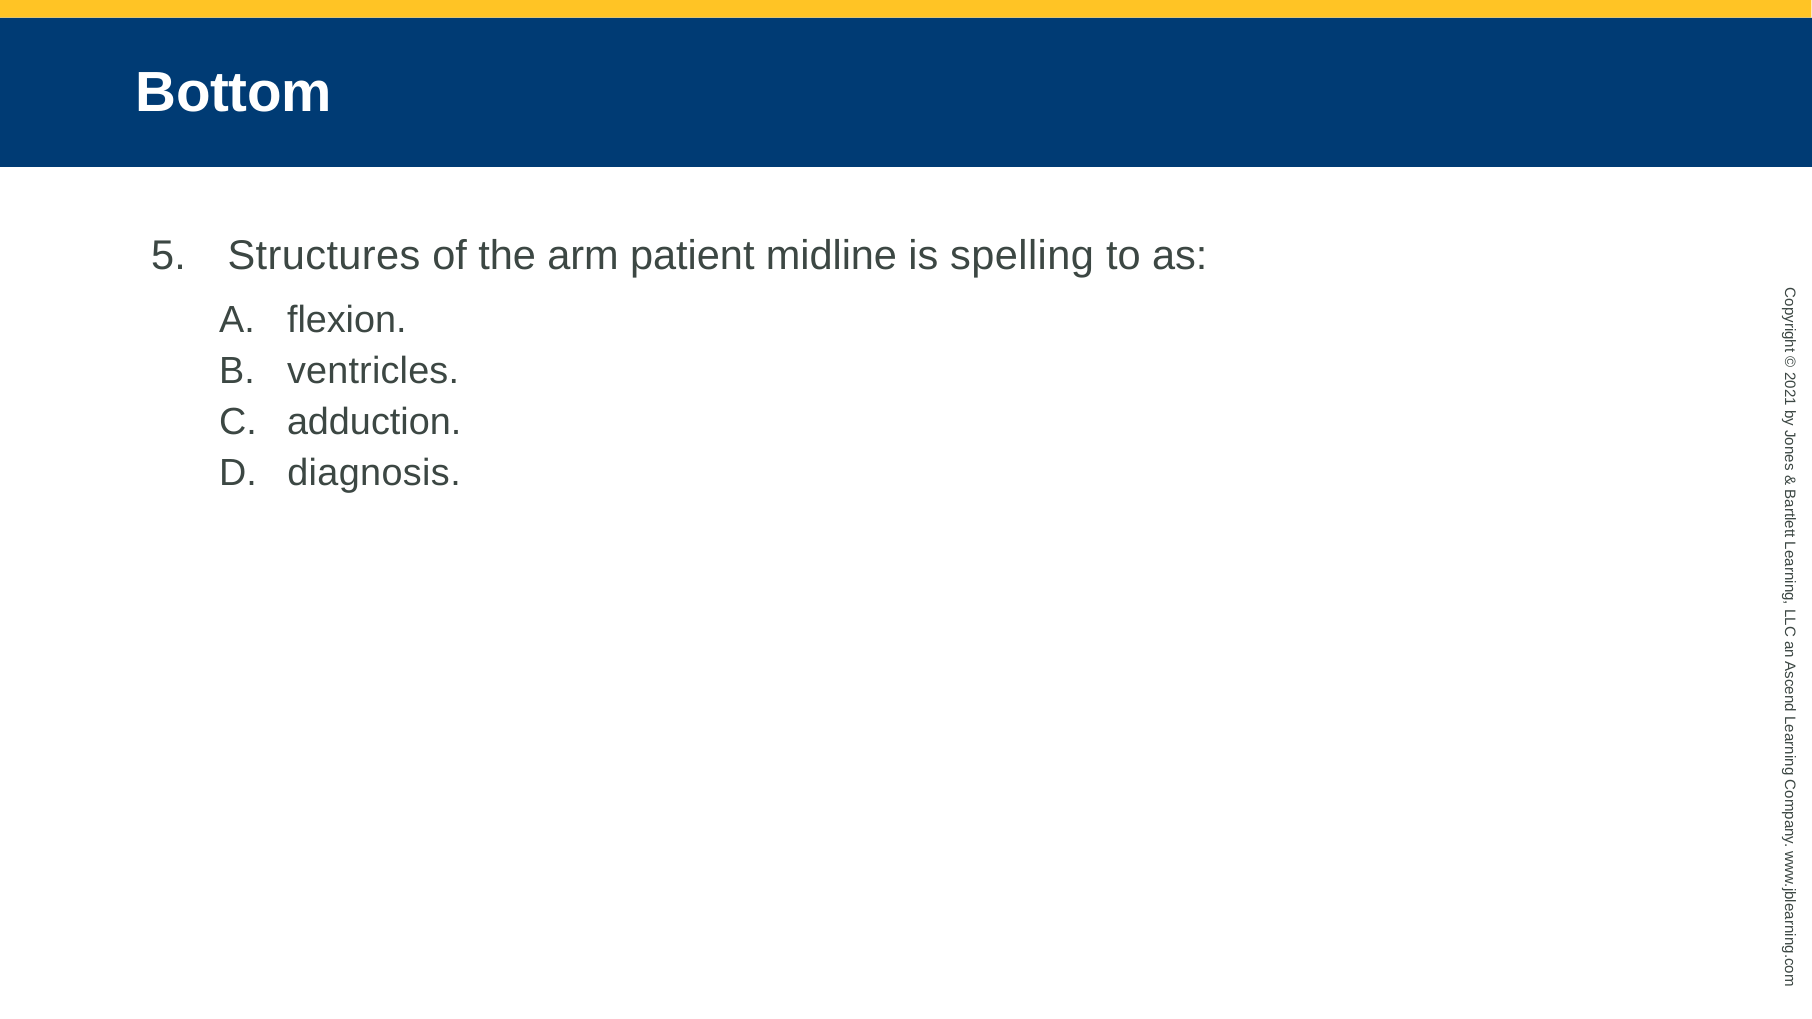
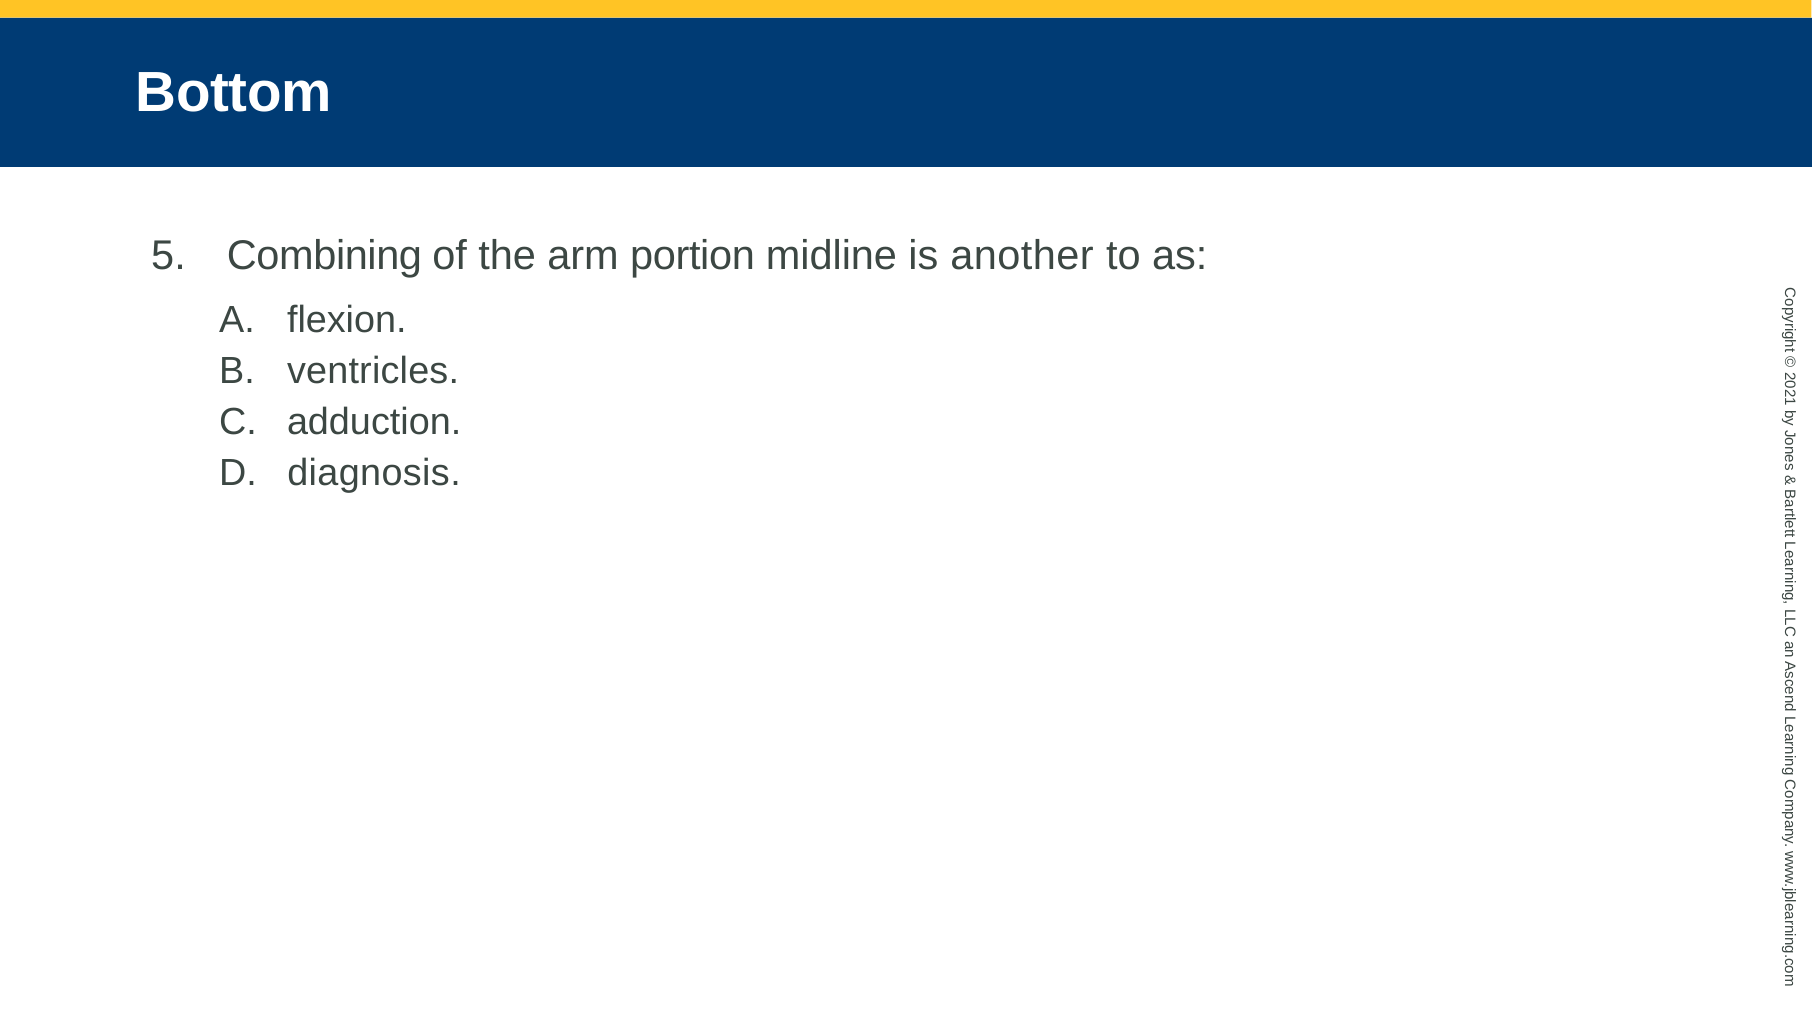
Structures: Structures -> Combining
patient: patient -> portion
spelling: spelling -> another
